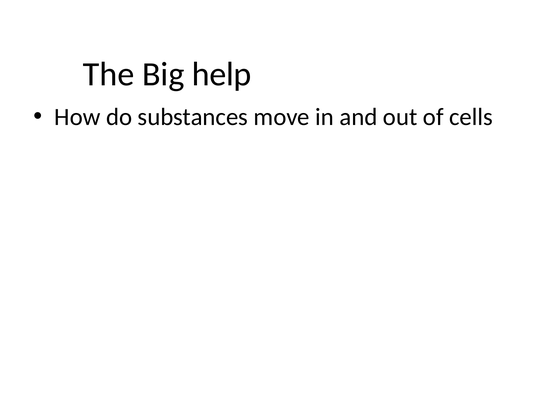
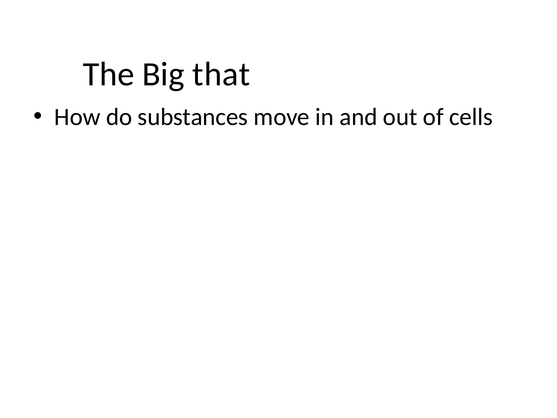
help: help -> that
